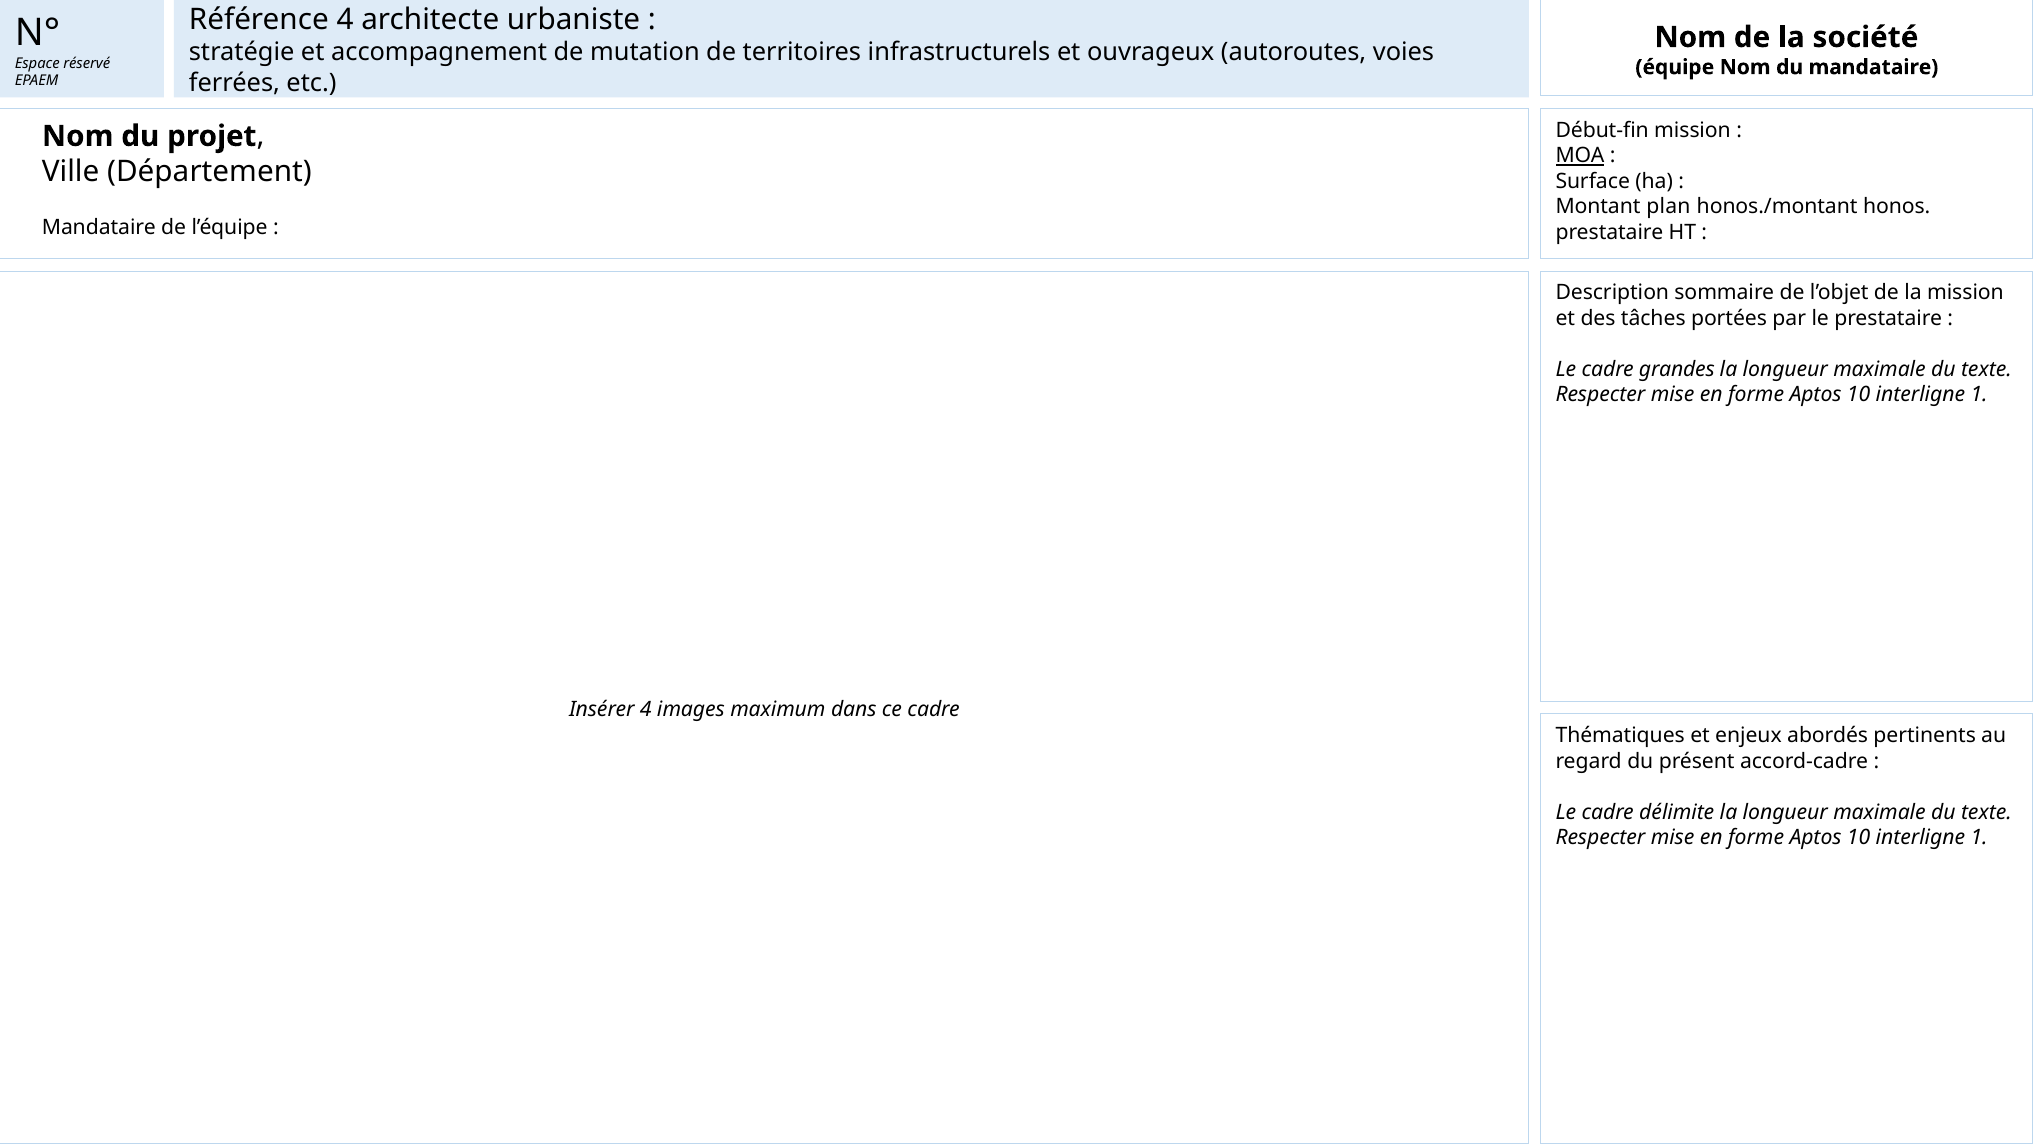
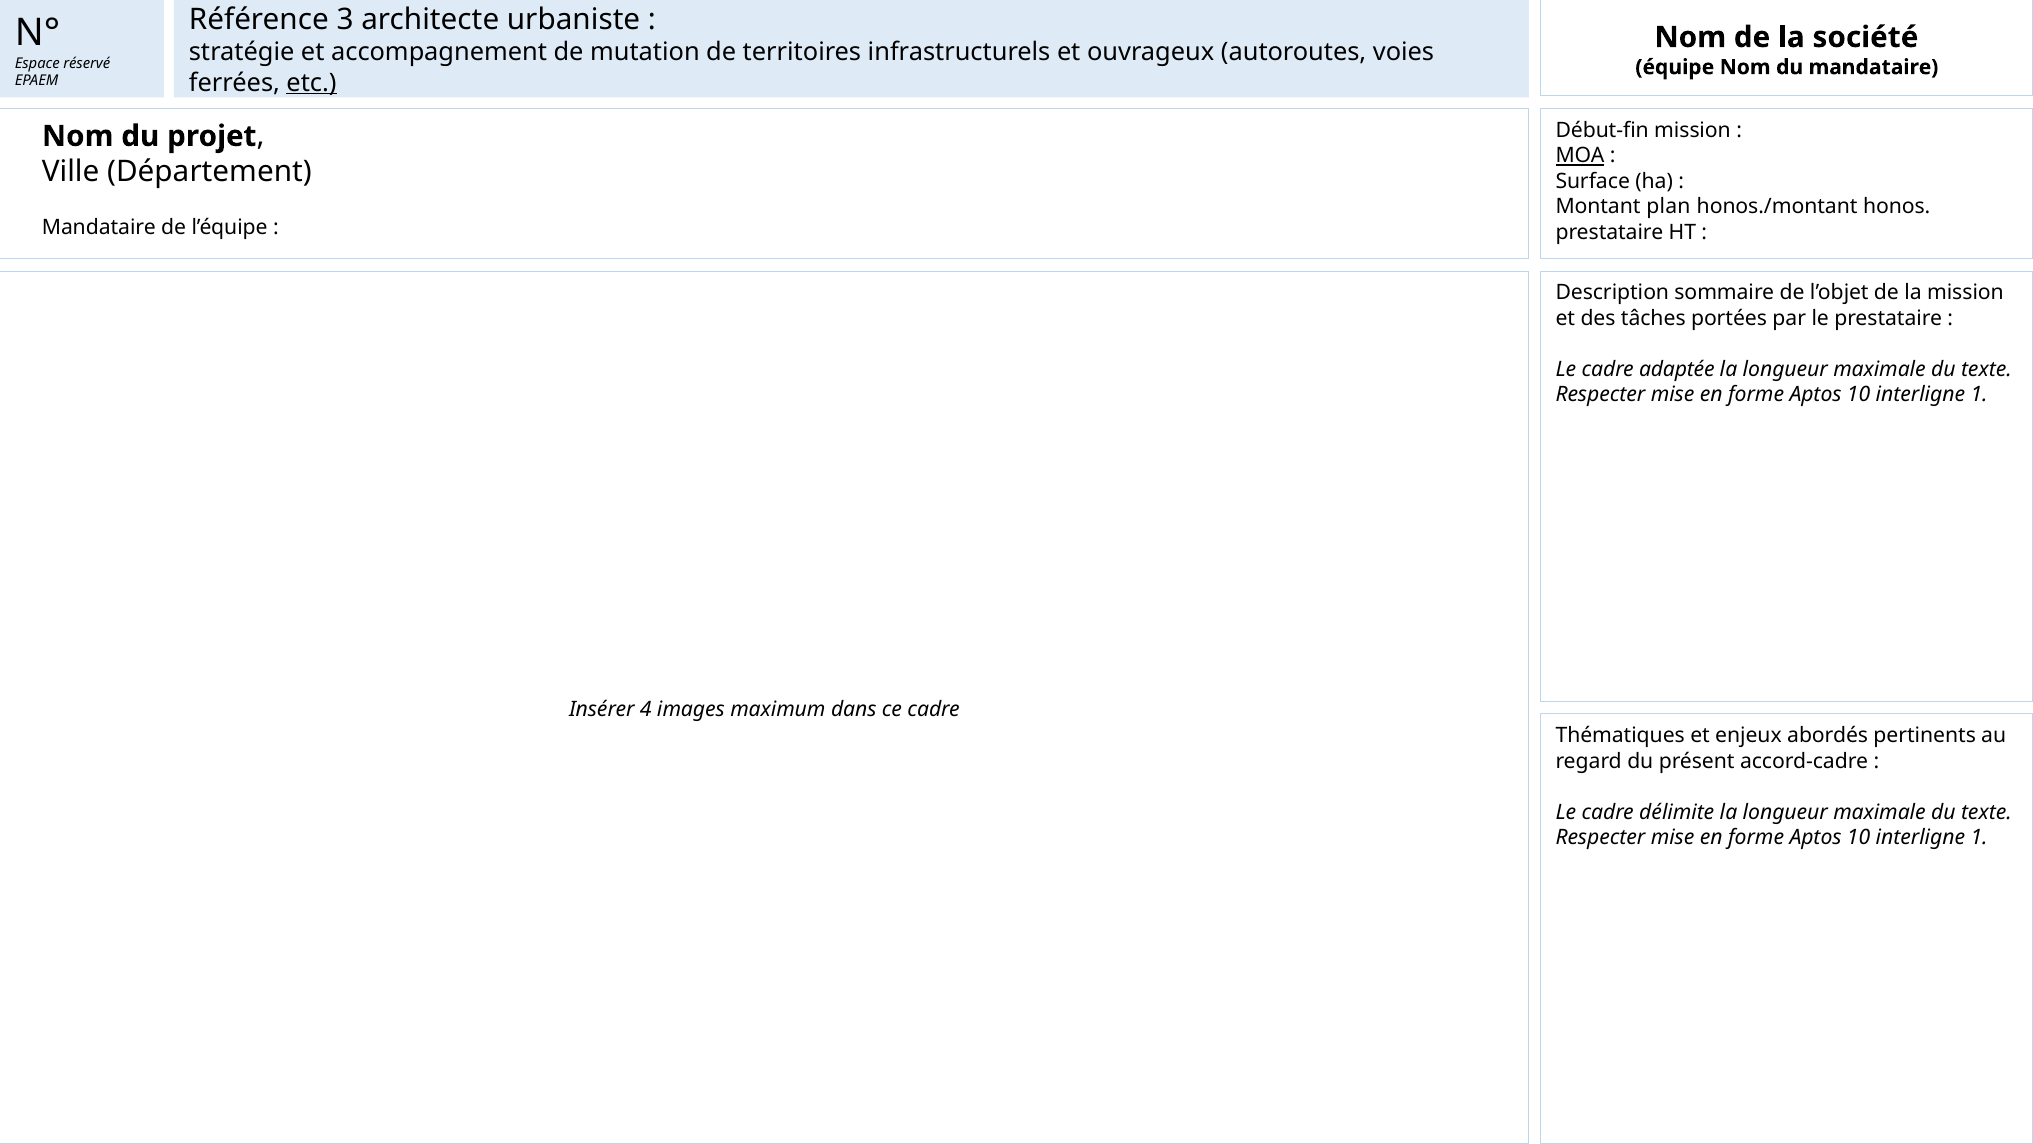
Référence 4: 4 -> 3
etc underline: none -> present
grandes: grandes -> adaptée
